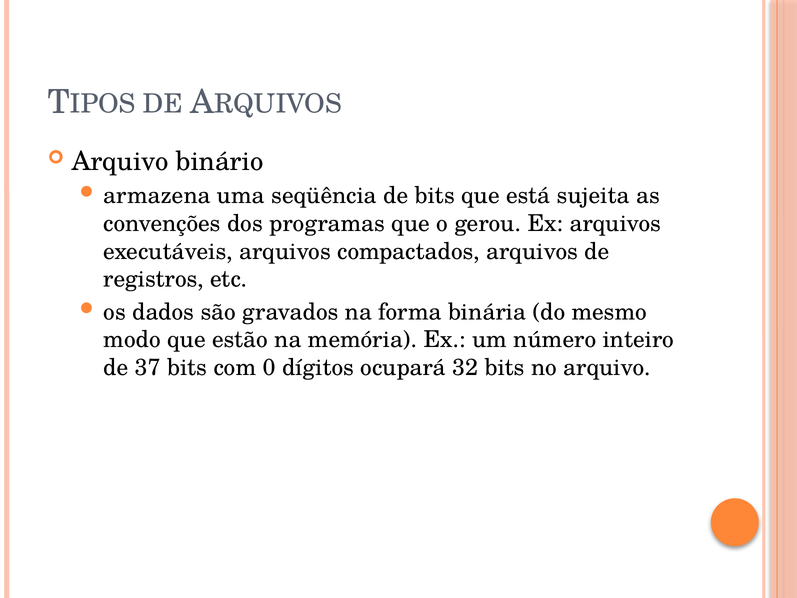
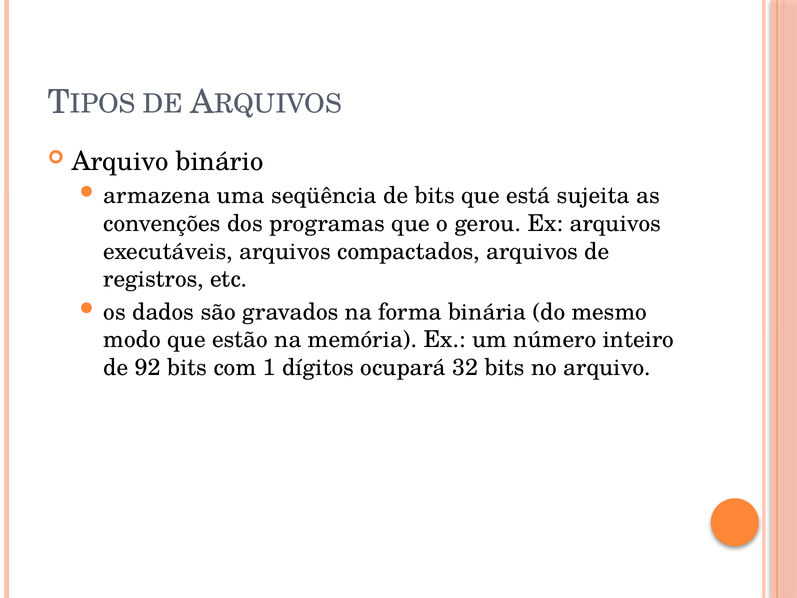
37: 37 -> 92
0: 0 -> 1
